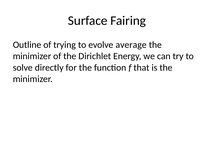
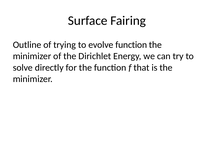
evolve average: average -> function
